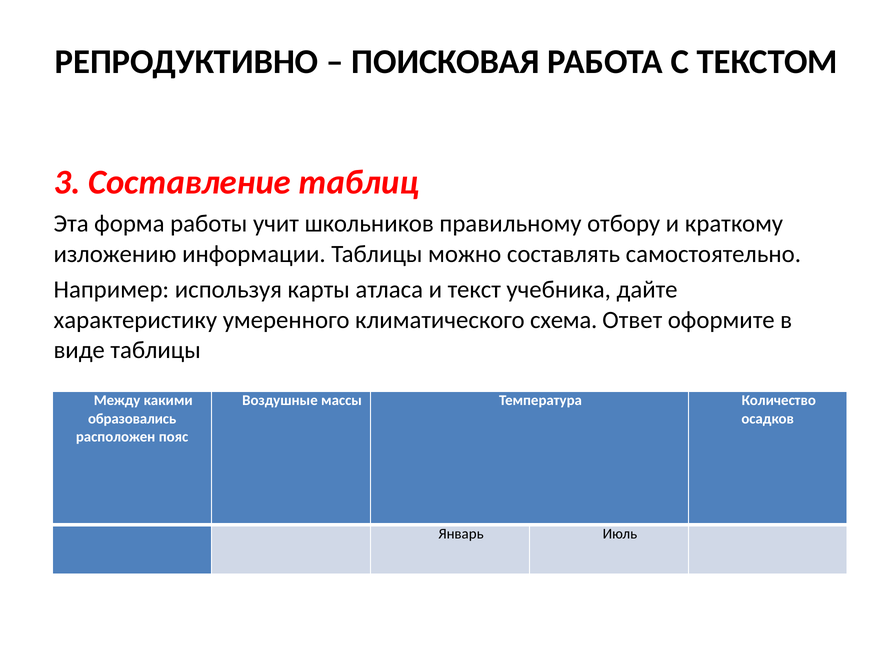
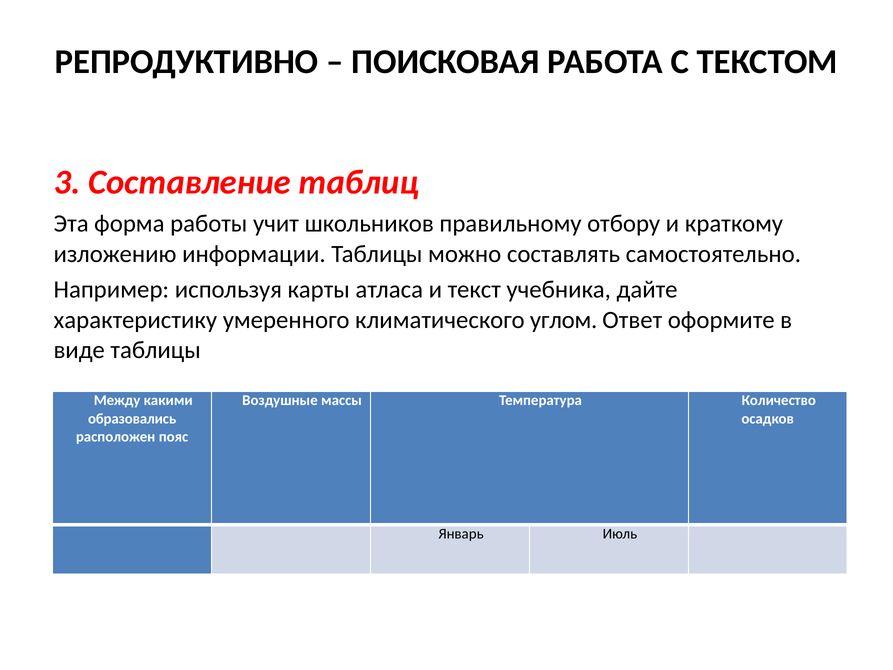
схема: схема -> углом
